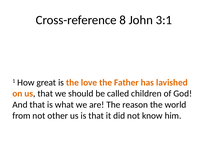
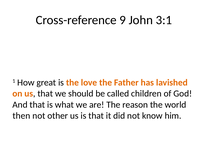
8: 8 -> 9
from: from -> then
